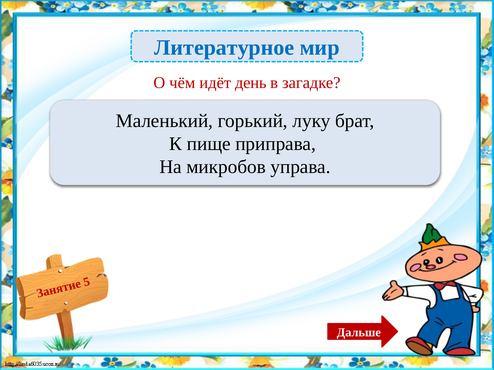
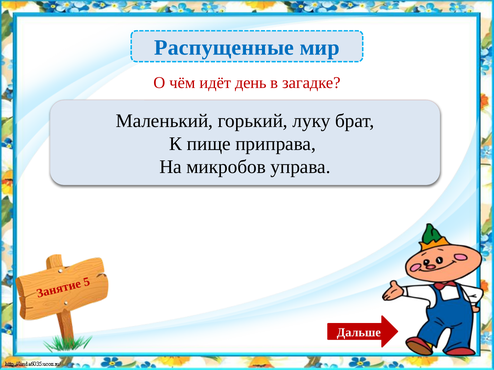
Литературное: Литературное -> Распущенные
